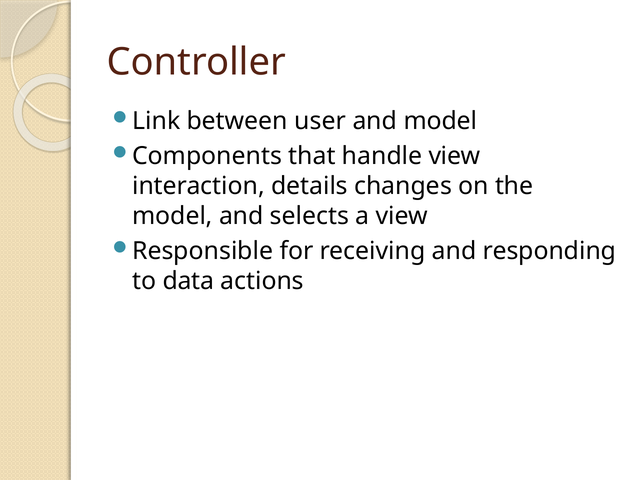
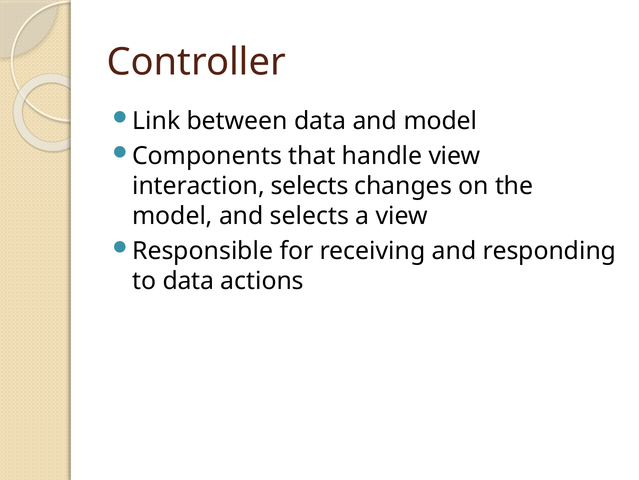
between user: user -> data
interaction details: details -> selects
